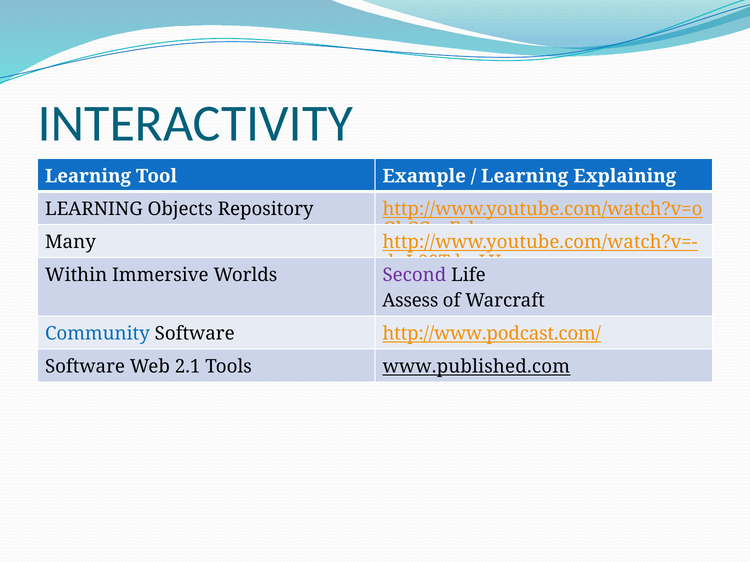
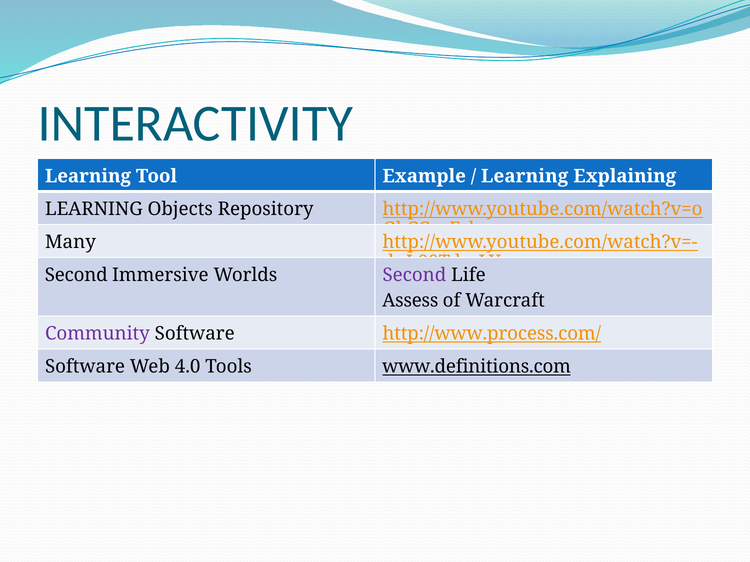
Within at (76, 275): Within -> Second
Community colour: blue -> purple
http://www.podcast.com/: http://www.podcast.com/ -> http://www.process.com/
2.1: 2.1 -> 4.0
www.published.com: www.published.com -> www.definitions.com
